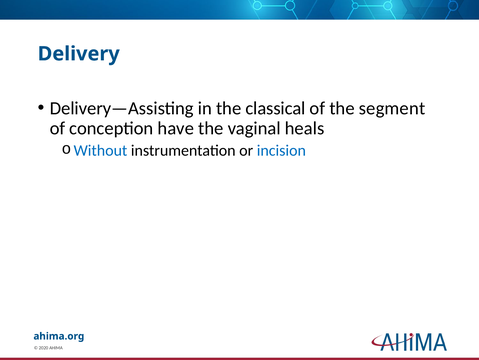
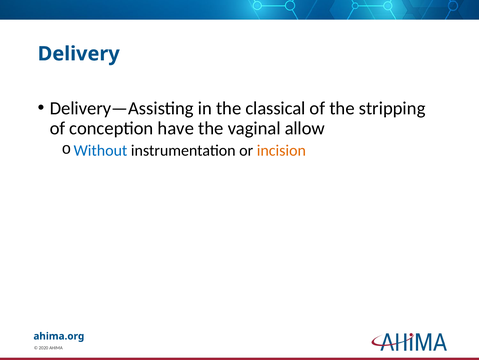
segment: segment -> stripping
heals: heals -> allow
incision colour: blue -> orange
